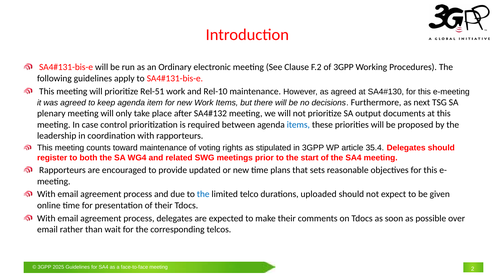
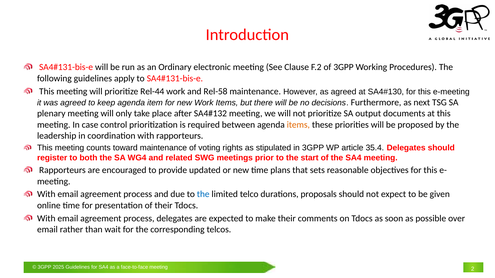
Rel-51: Rel-51 -> Rel-44
Rel-10: Rel-10 -> Rel-58
items at (298, 125) colour: blue -> orange
uploaded: uploaded -> proposals
